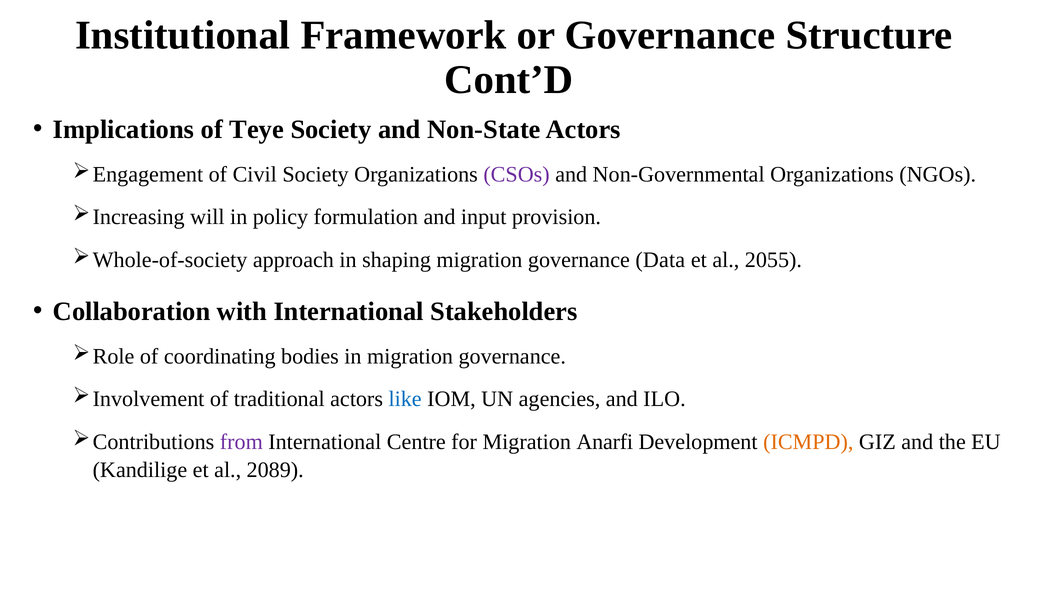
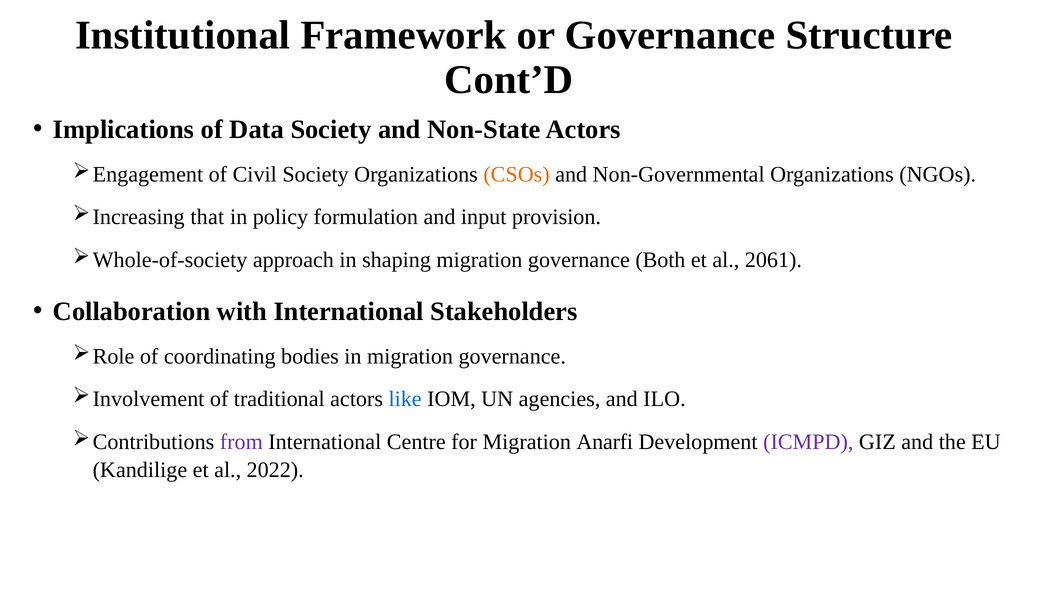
Teye: Teye -> Data
CSOs colour: purple -> orange
will: will -> that
Data: Data -> Both
2055: 2055 -> 2061
ICMPD colour: orange -> purple
2089: 2089 -> 2022
